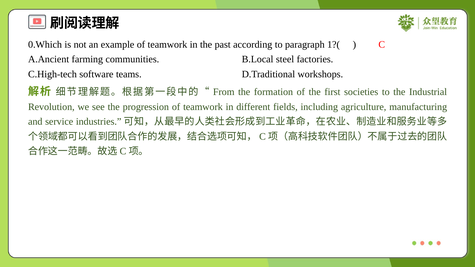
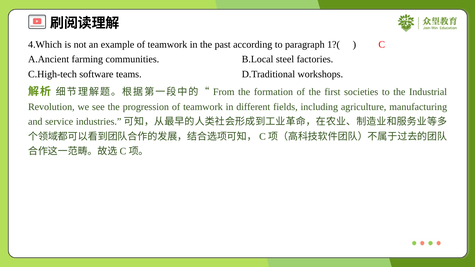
0.Which: 0.Which -> 4.Which
